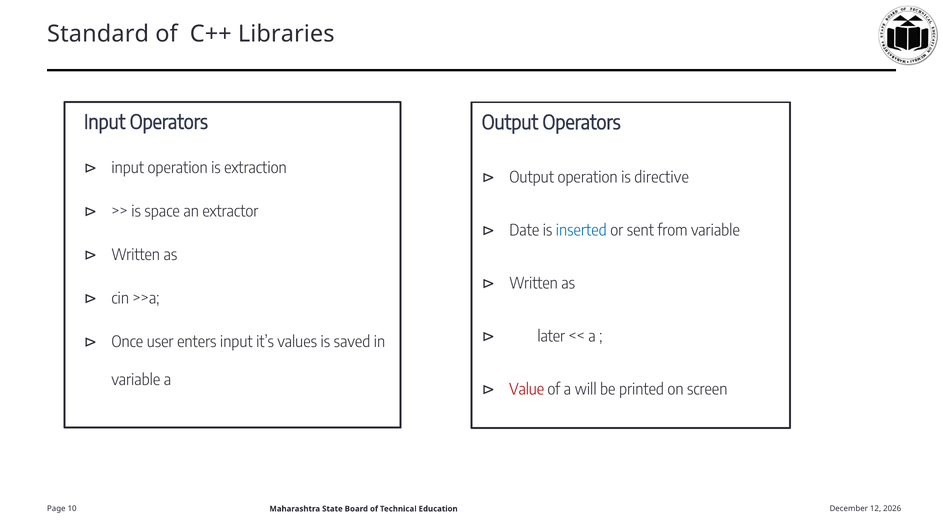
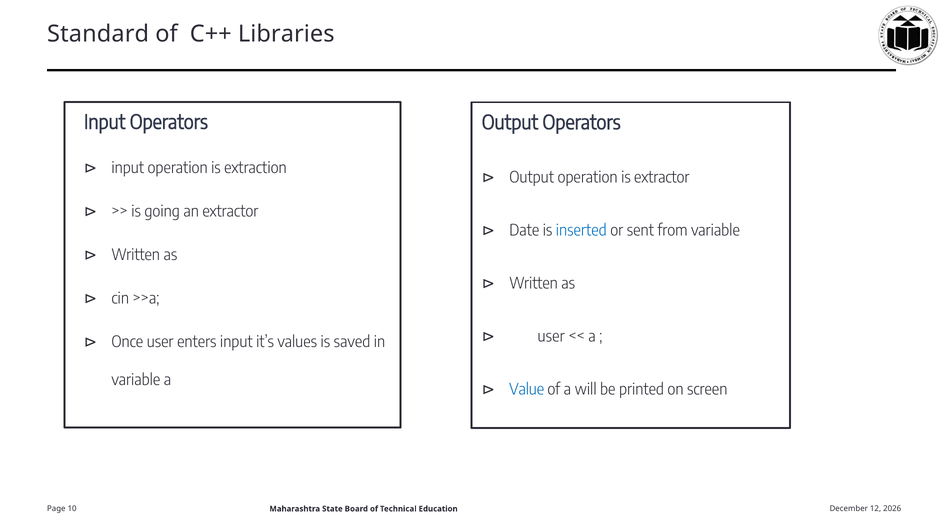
is directive: directive -> extractor
space: space -> going
later at (551, 337): later -> user
Value colour: red -> blue
